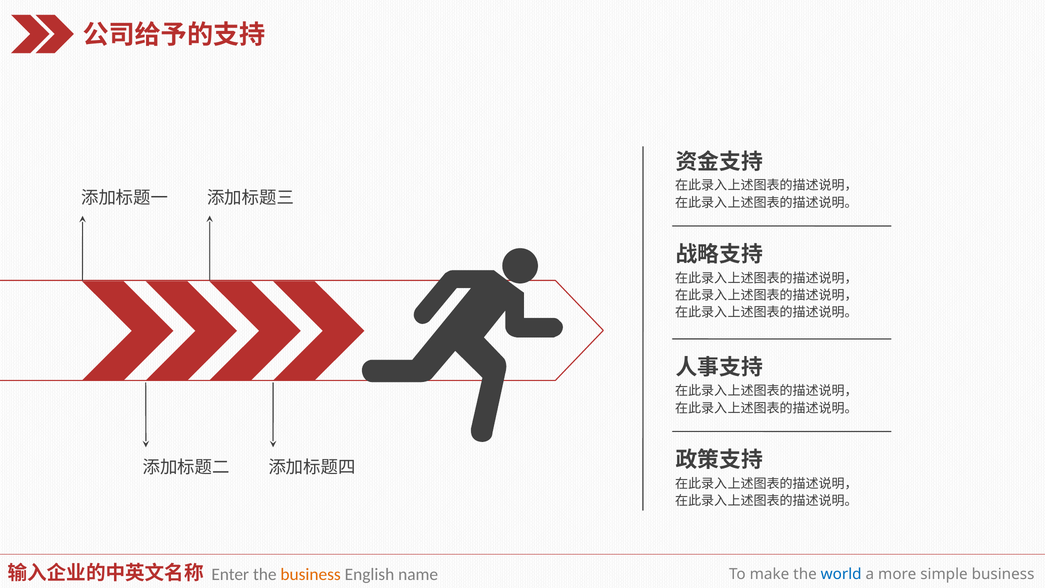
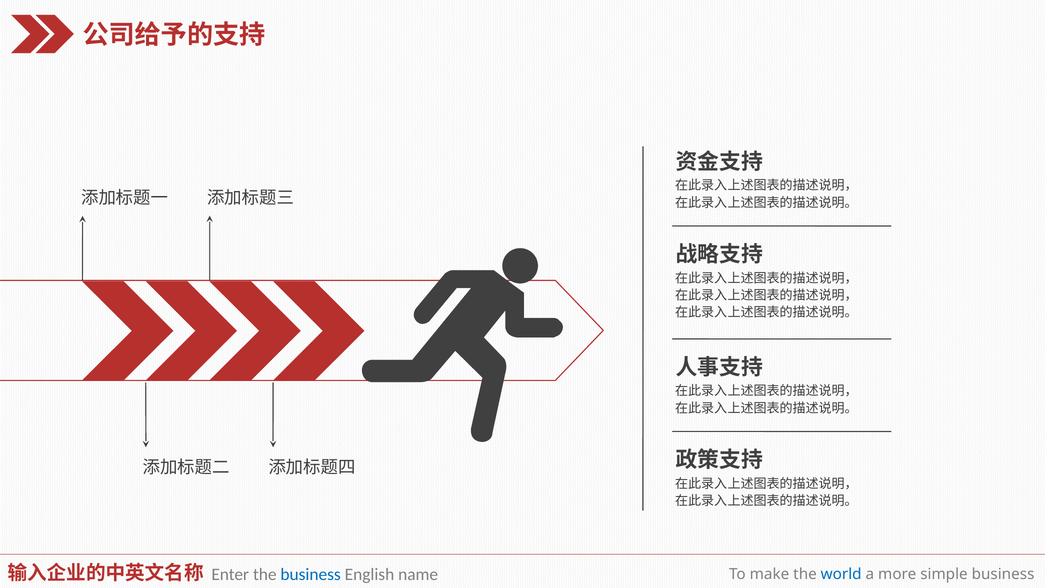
business at (311, 574) colour: orange -> blue
